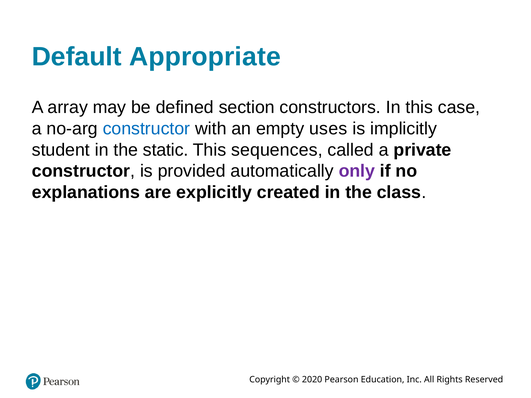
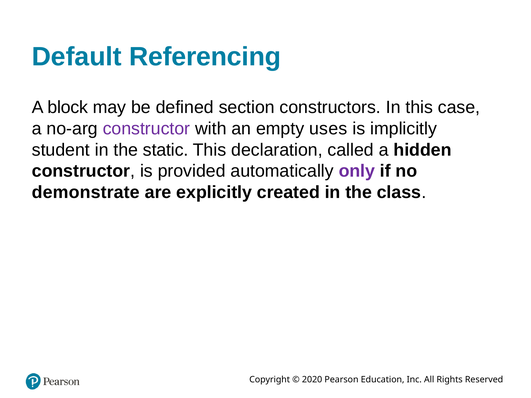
Appropriate: Appropriate -> Referencing
array: array -> block
constructor at (146, 129) colour: blue -> purple
sequences: sequences -> declaration
private: private -> hidden
explanations: explanations -> demonstrate
